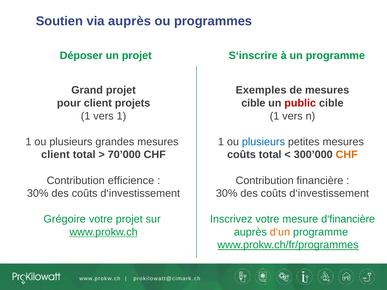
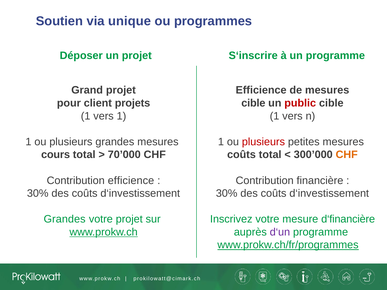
via auprès: auprès -> unique
Exemples at (261, 90): Exemples -> Efficience
plusieurs at (263, 142) colour: blue -> red
client at (55, 155): client -> cours
Grégoire at (65, 219): Grégoire -> Grandes
d‘un colour: orange -> purple
